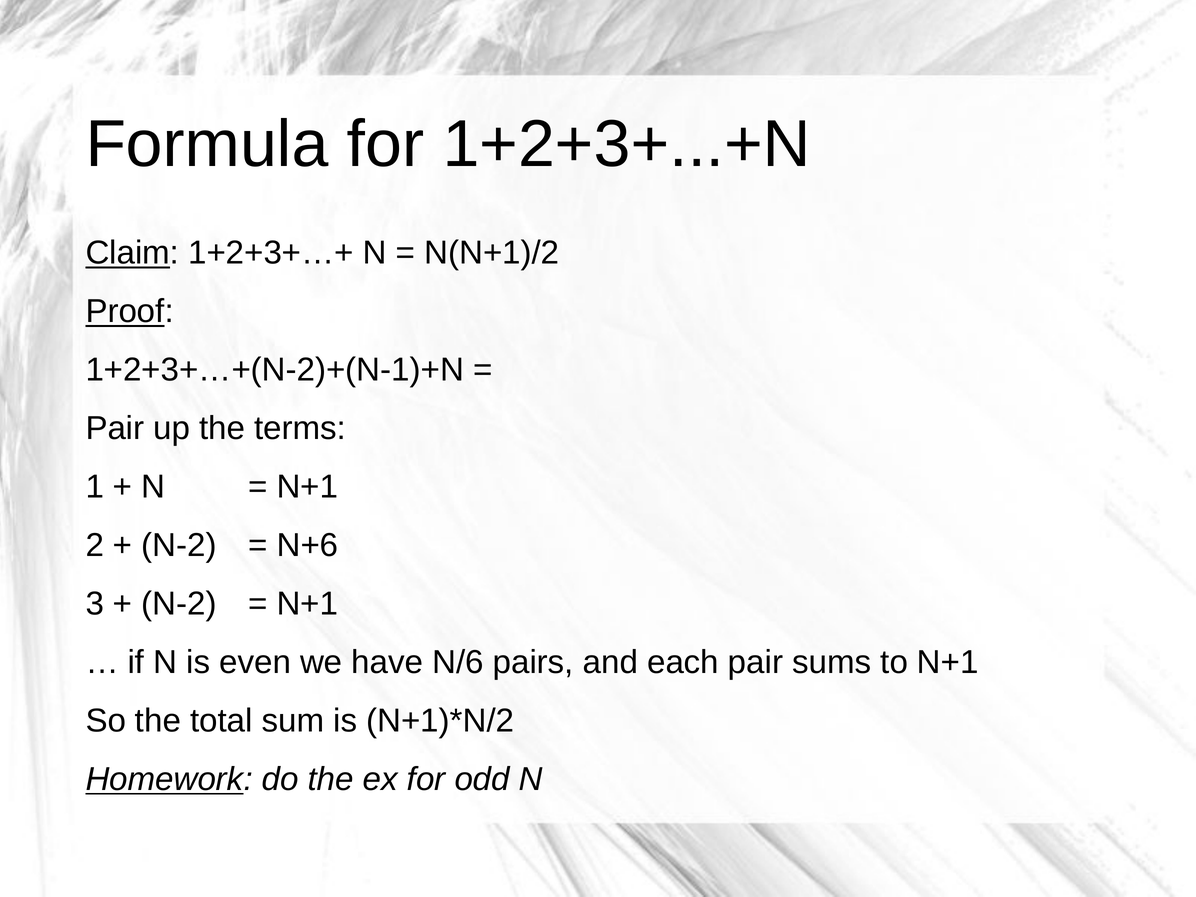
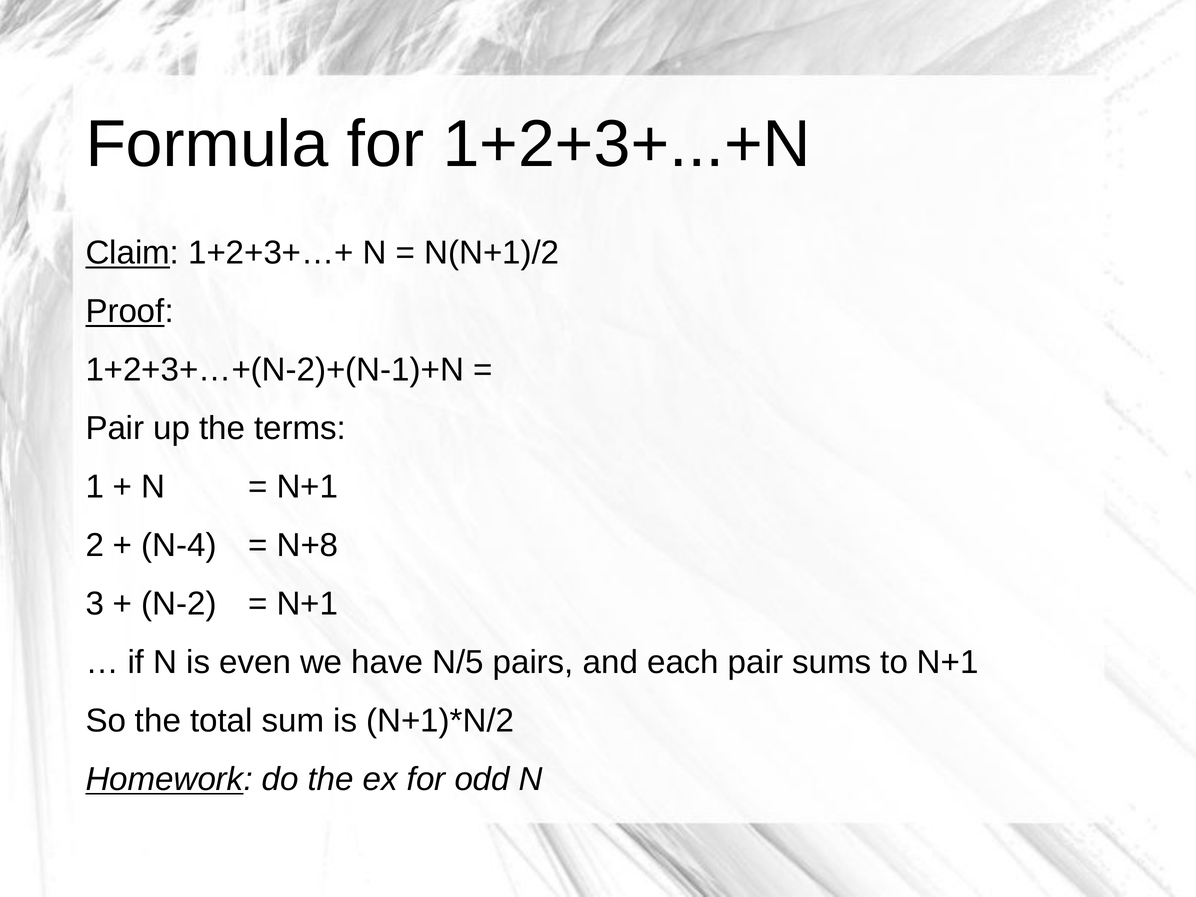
N-2 at (179, 545): N-2 -> N-4
N+6: N+6 -> N+8
N/6: N/6 -> N/5
